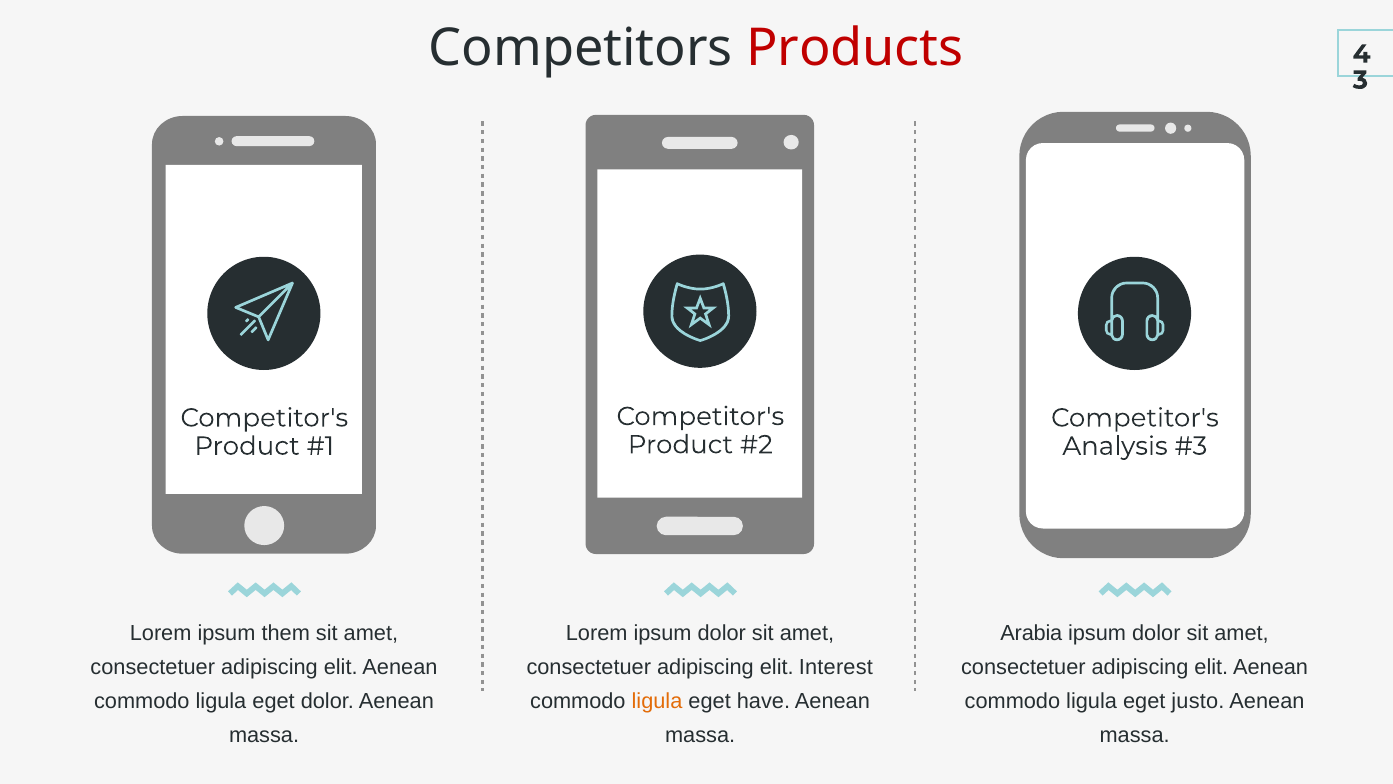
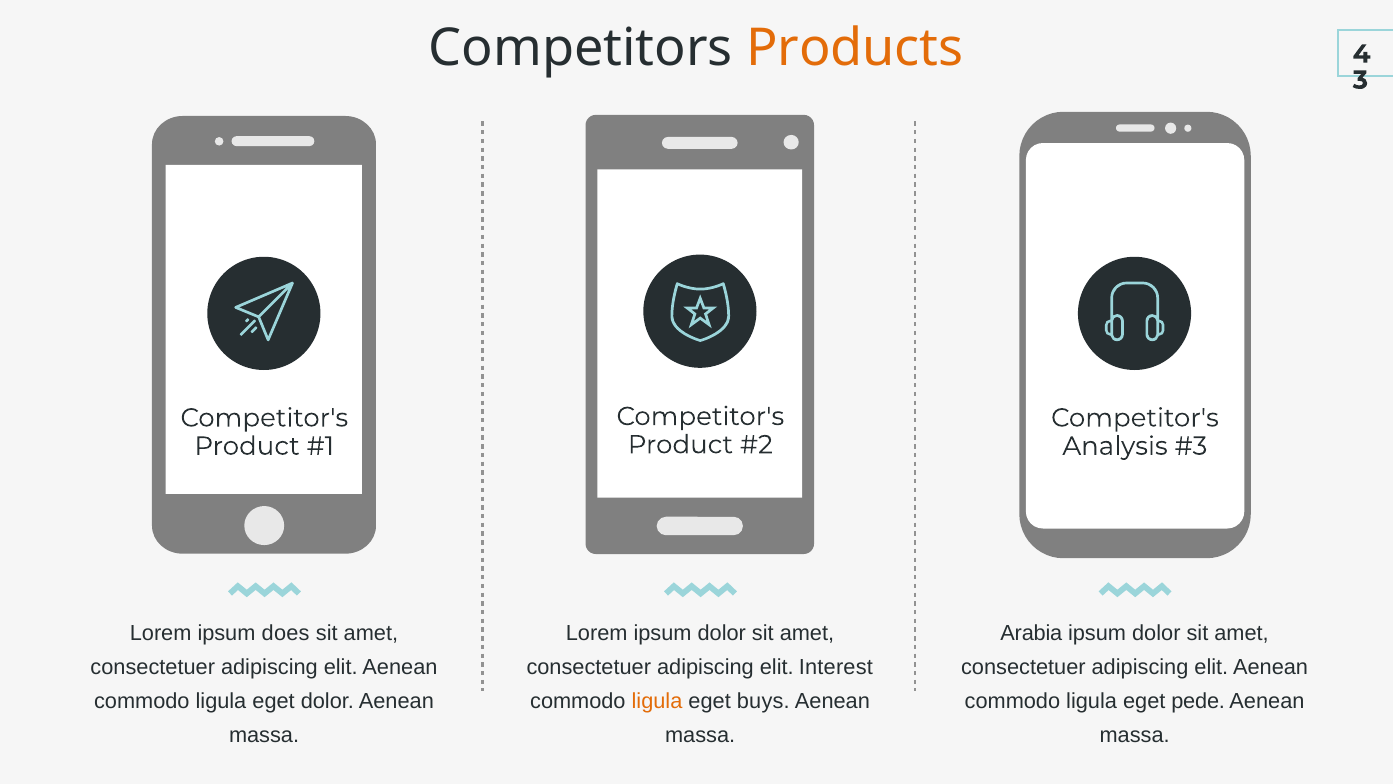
Products colour: red -> orange
them: them -> does
have: have -> buys
justo: justo -> pede
